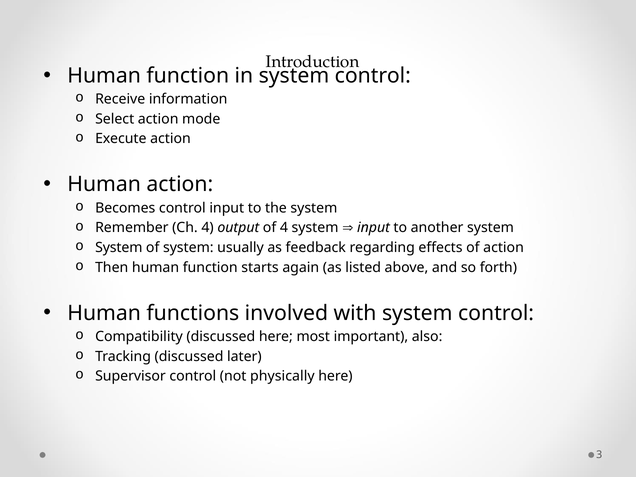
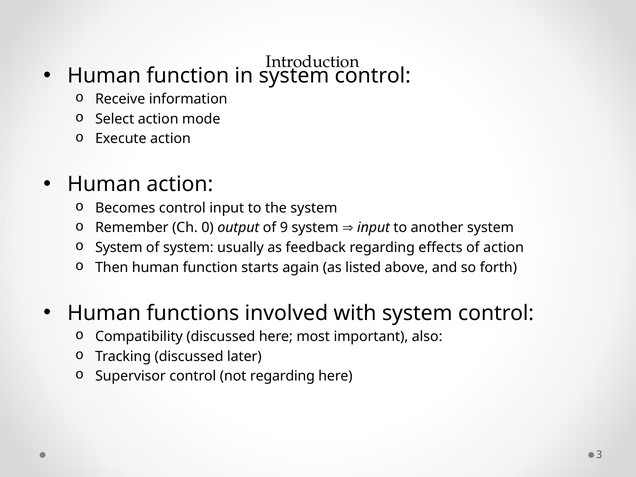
Ch 4: 4 -> 0
of 4: 4 -> 9
not physically: physically -> regarding
